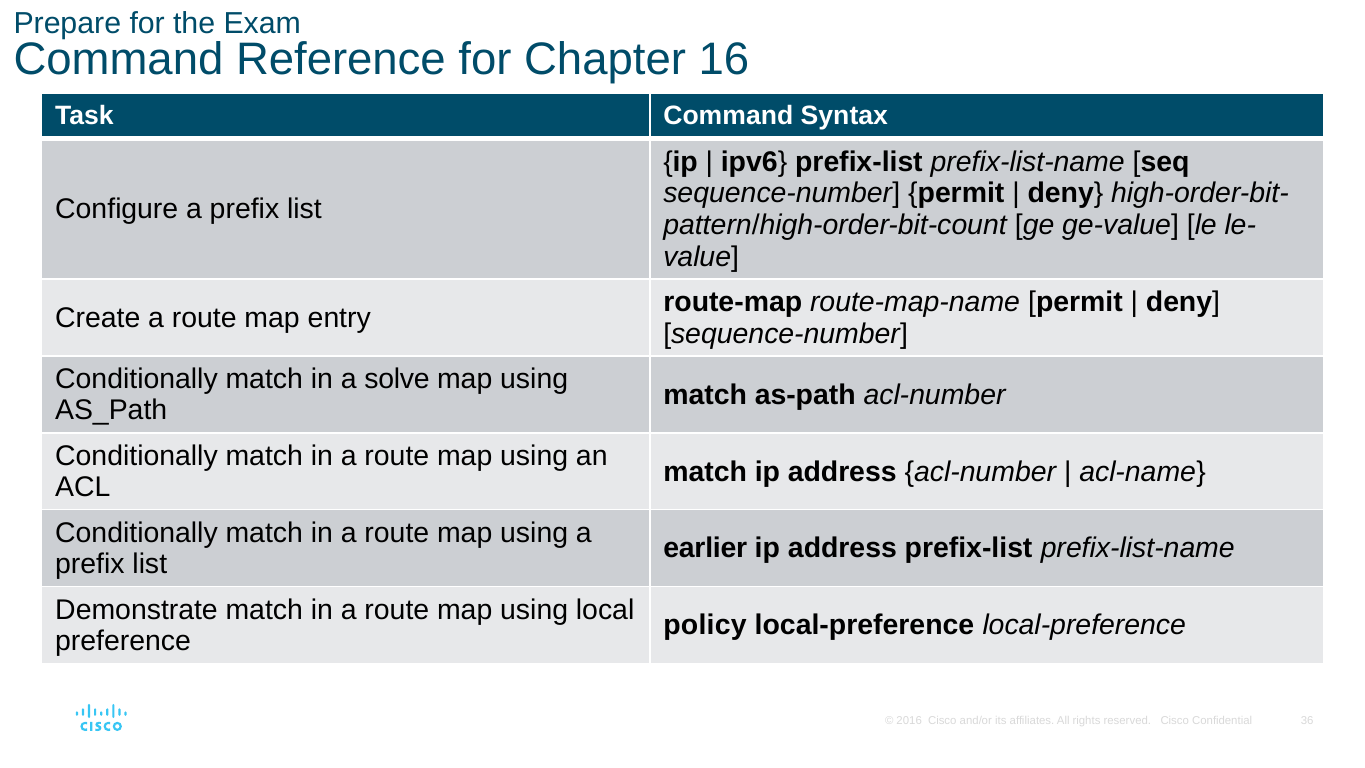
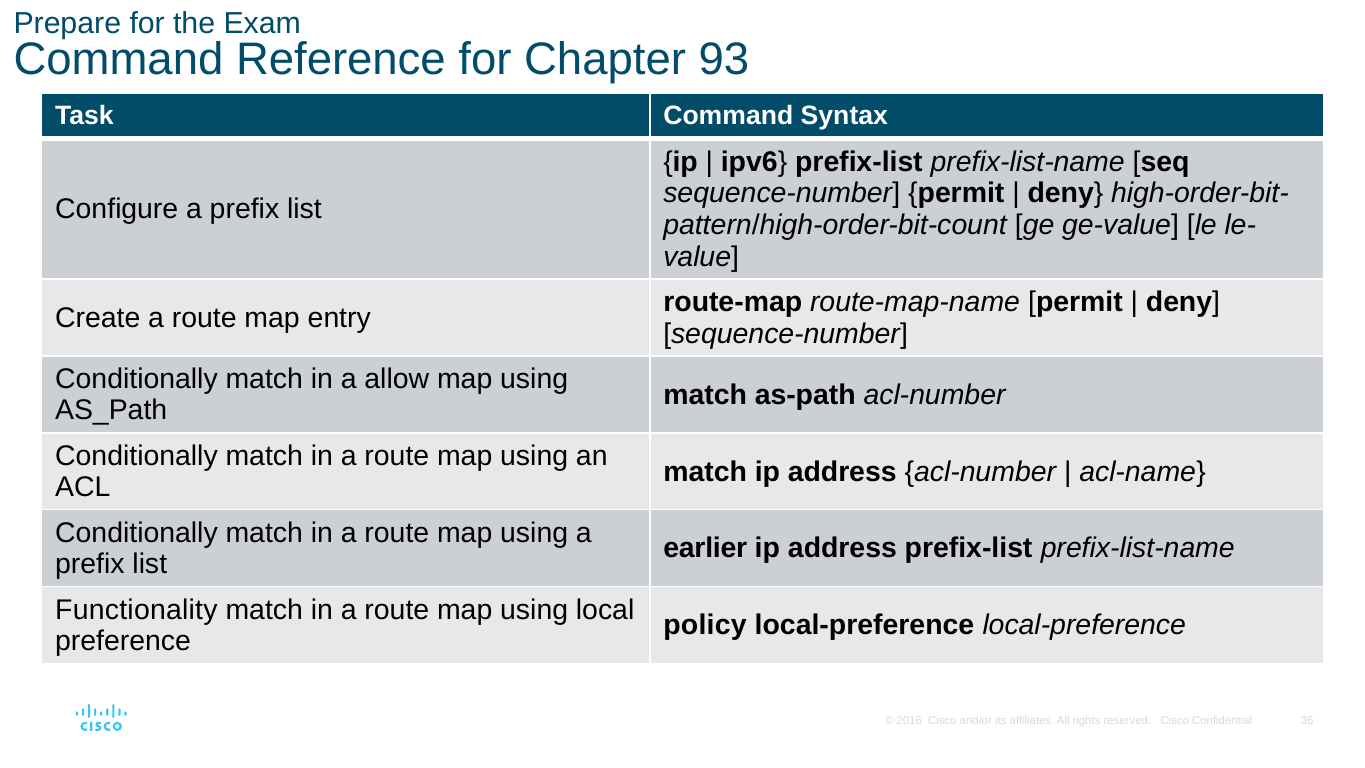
16: 16 -> 93
solve: solve -> allow
Demonstrate: Demonstrate -> Functionality
